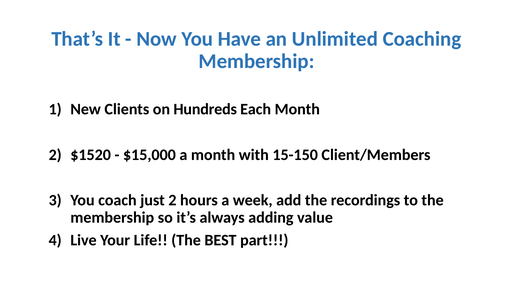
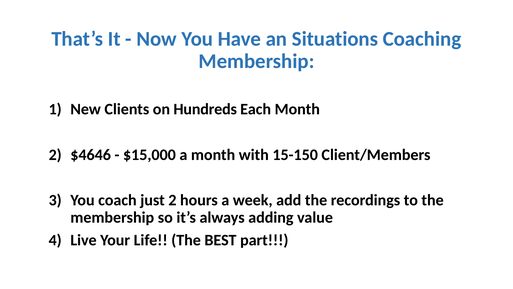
Unlimited: Unlimited -> Situations
$1520: $1520 -> $4646
